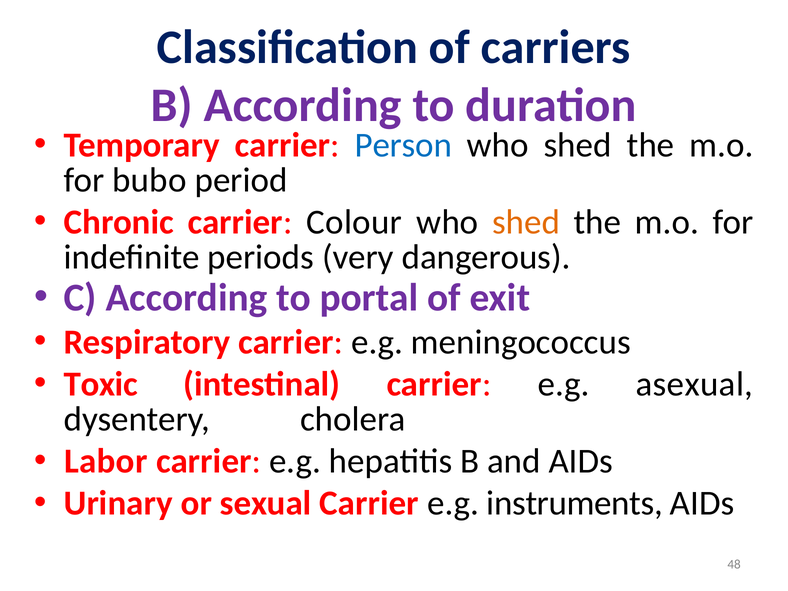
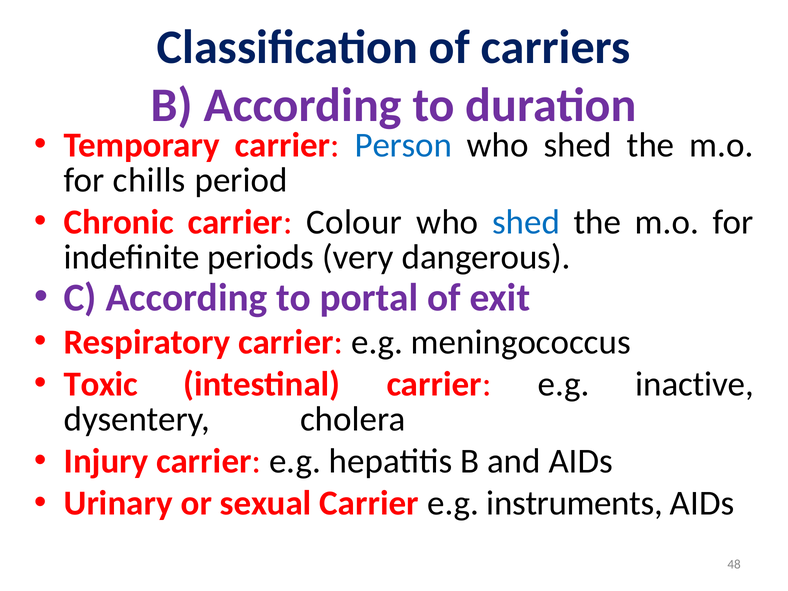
bubo: bubo -> chills
shed at (526, 222) colour: orange -> blue
asexual: asexual -> inactive
Labor: Labor -> Injury
